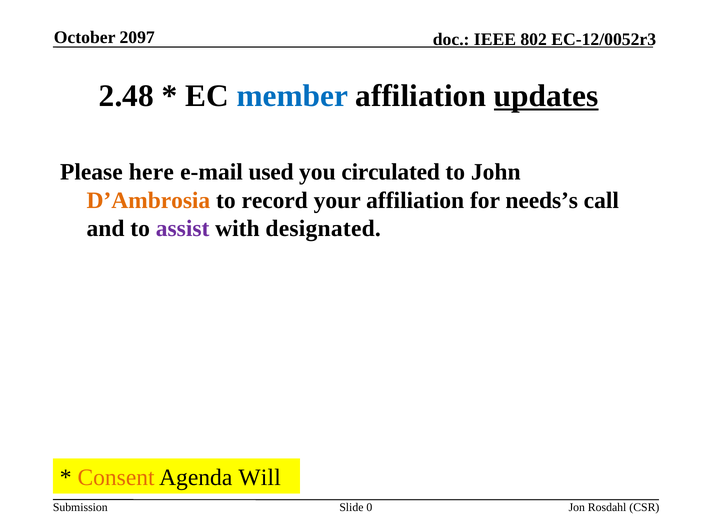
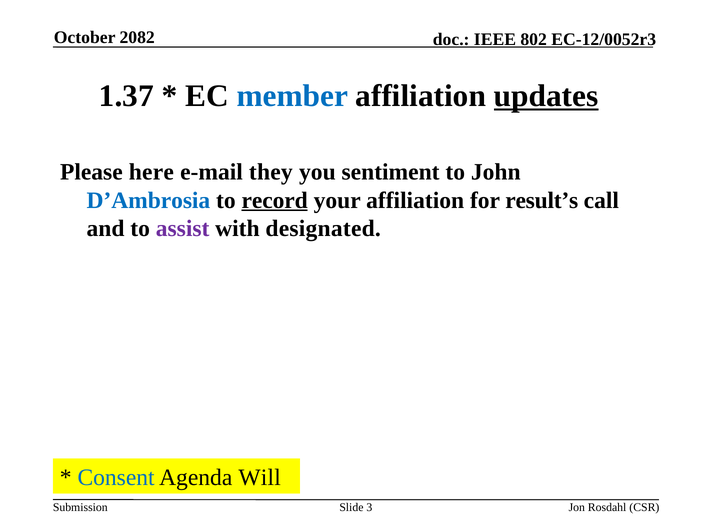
2097: 2097 -> 2082
2.48: 2.48 -> 1.37
used: used -> they
circulated: circulated -> sentiment
D’Ambrosia colour: orange -> blue
record underline: none -> present
needs’s: needs’s -> result’s
Consent colour: orange -> blue
0: 0 -> 3
